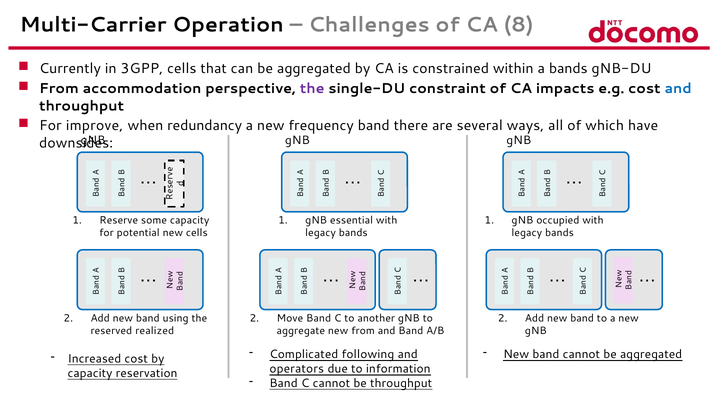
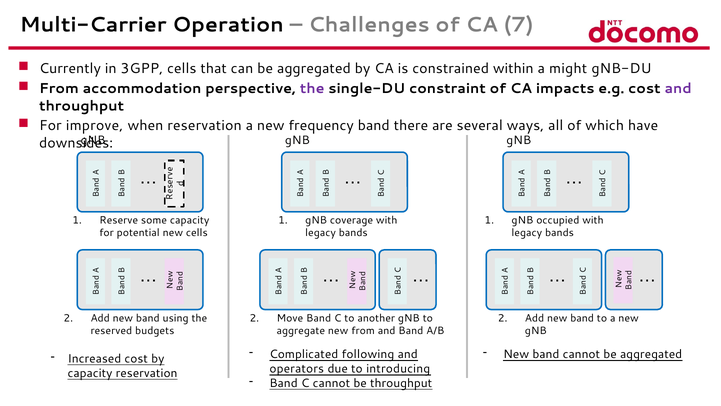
8: 8 -> 7
a bands: bands -> might
and at (678, 89) colour: blue -> purple
when redundancy: redundancy -> reservation
essential: essential -> coverage
realized: realized -> budgets
information: information -> introducing
